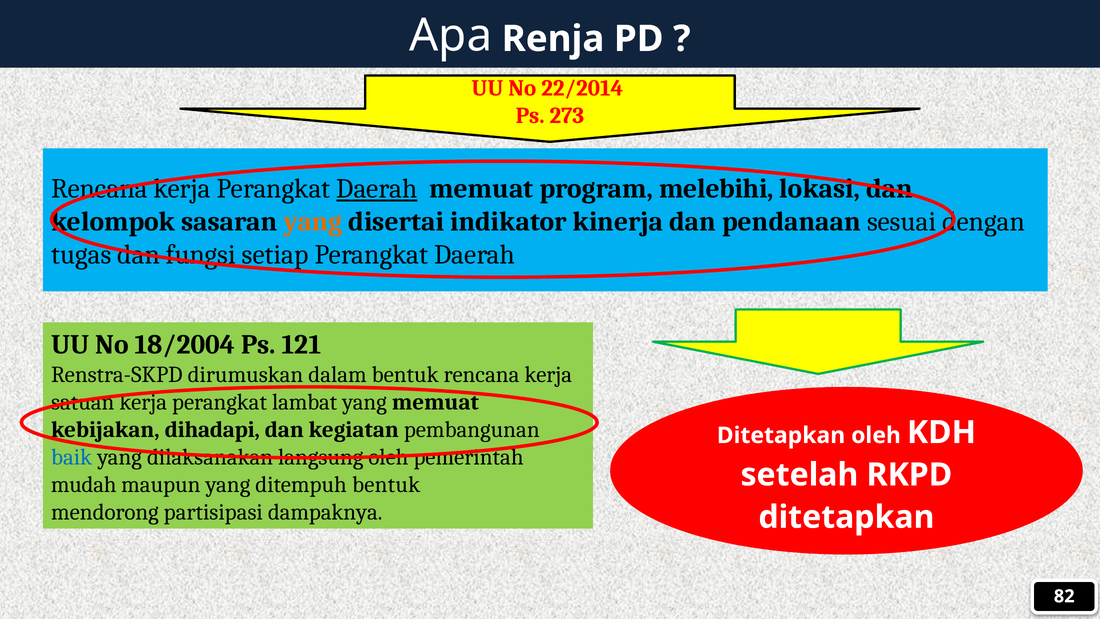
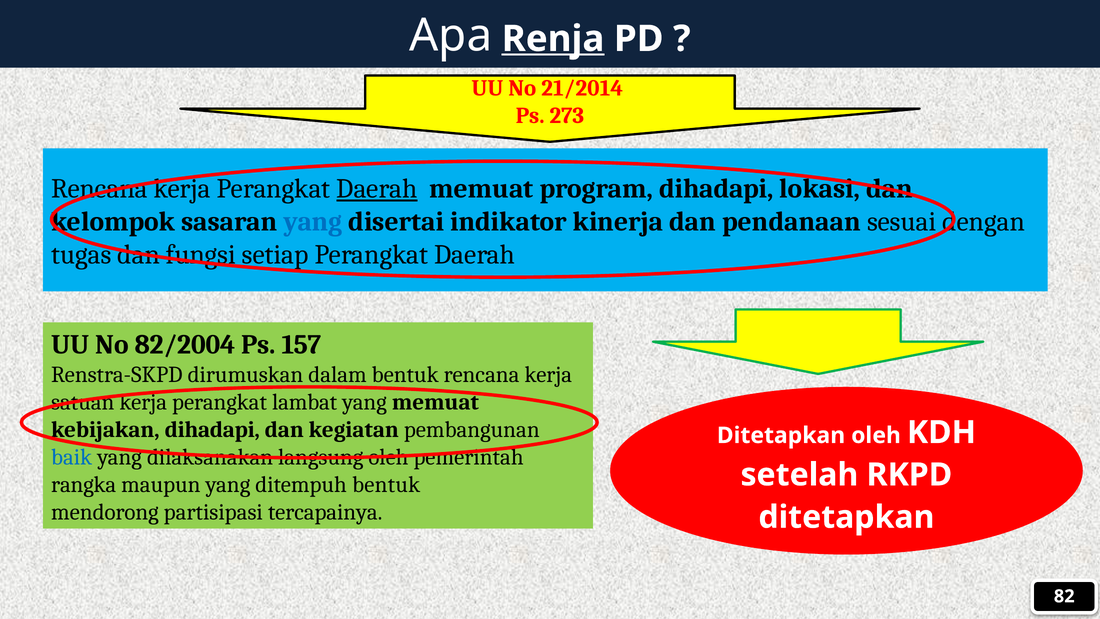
Renja underline: none -> present
22/2014: 22/2014 -> 21/2014
program melebihi: melebihi -> dihadapi
yang at (313, 222) colour: orange -> blue
18/2004: 18/2004 -> 82/2004
121: 121 -> 157
mudah: mudah -> rangka
dampaknya: dampaknya -> tercapainya
